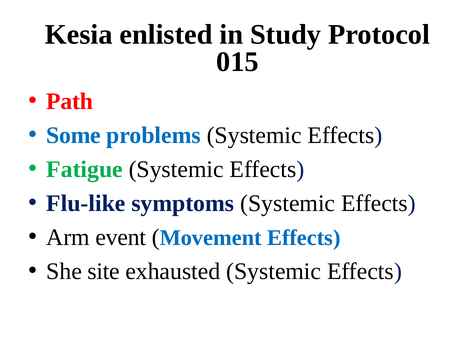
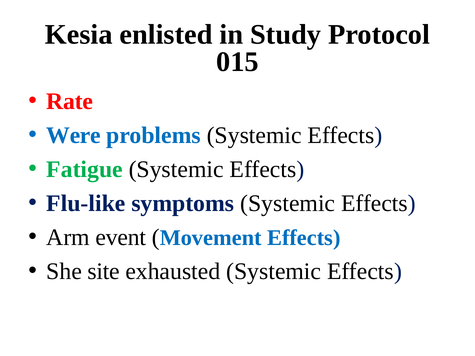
Path: Path -> Rate
Some: Some -> Were
